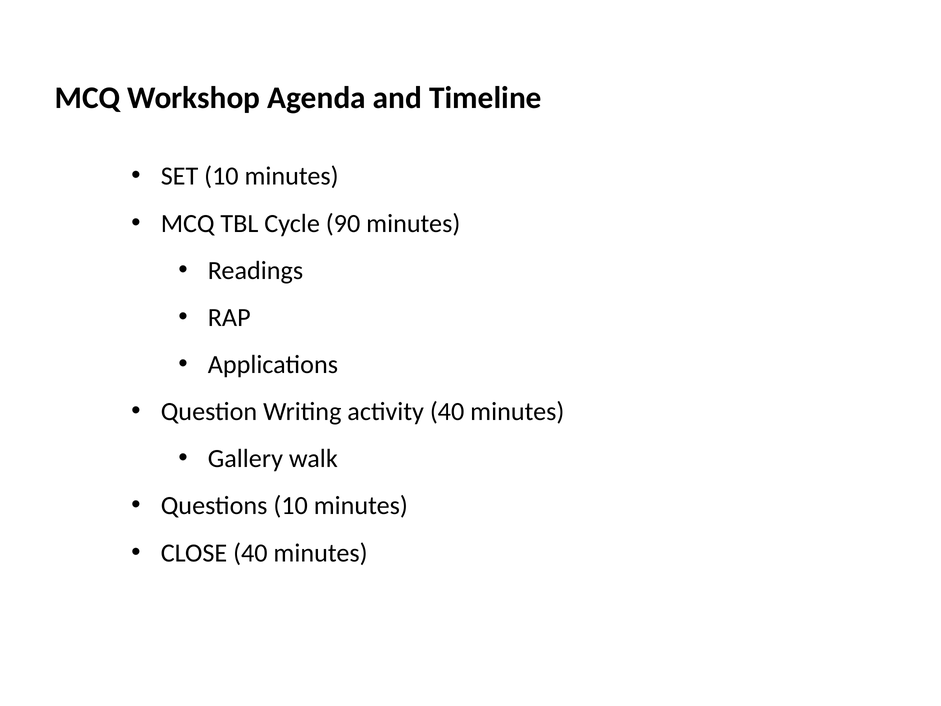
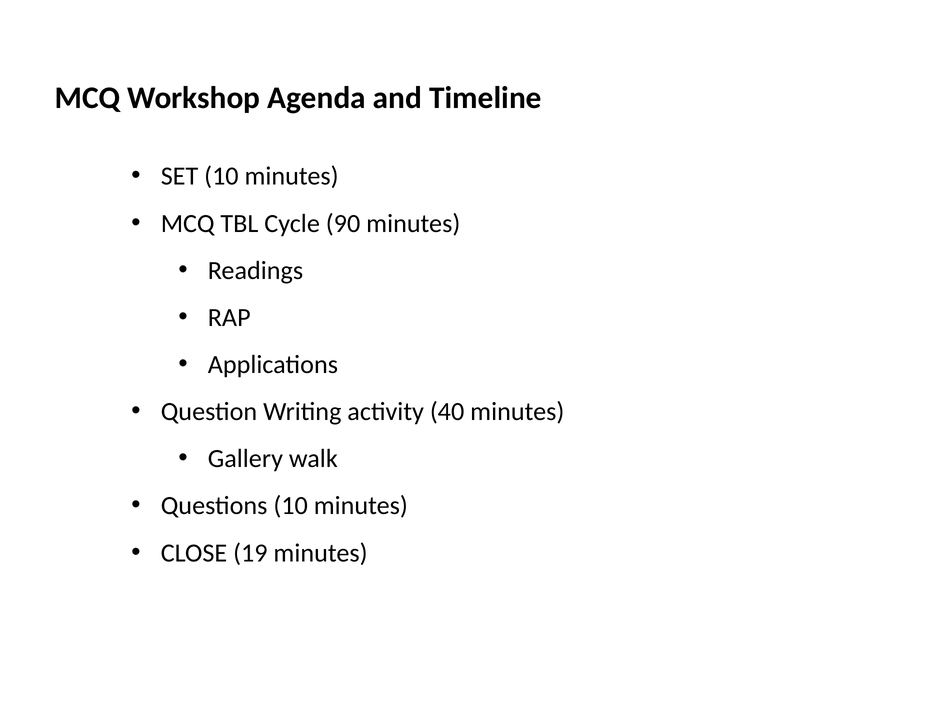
CLOSE 40: 40 -> 19
